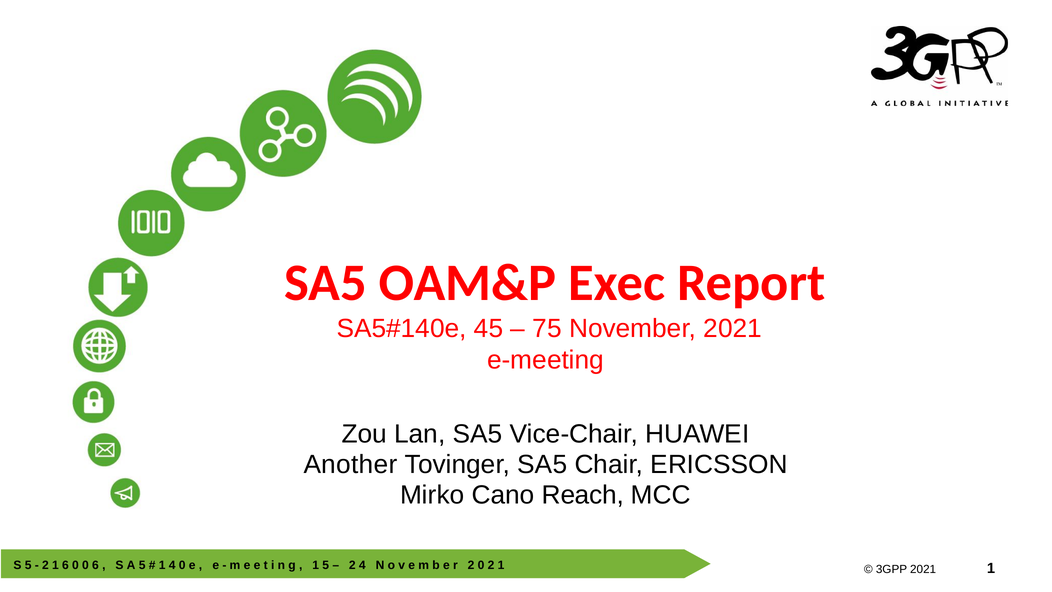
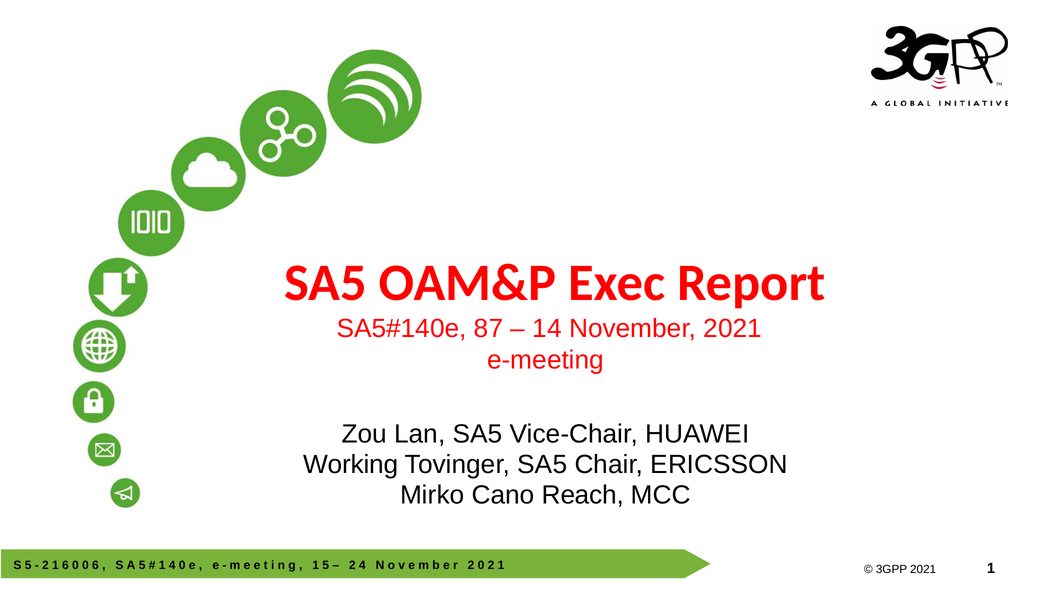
45: 45 -> 87
75: 75 -> 14
Another: Another -> Working
